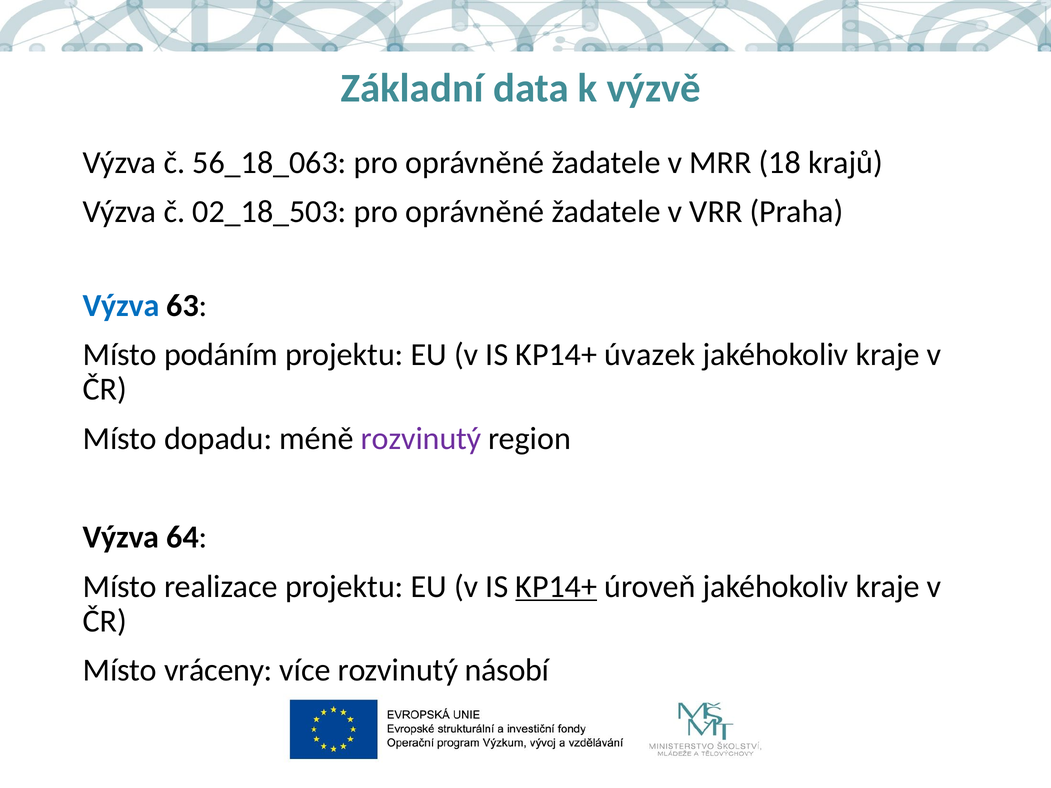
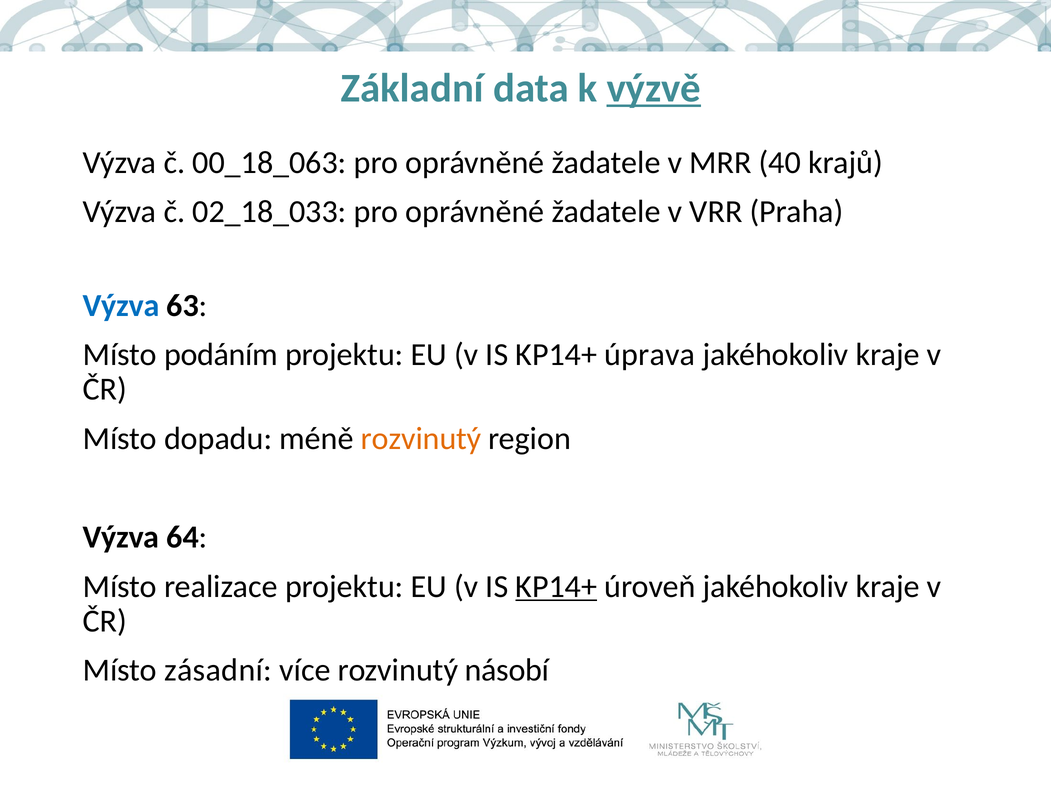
výzvě underline: none -> present
56_18_063: 56_18_063 -> 00_18_063
18: 18 -> 40
02_18_503: 02_18_503 -> 02_18_033
úvazek: úvazek -> úprava
rozvinutý at (421, 439) colour: purple -> orange
vráceny: vráceny -> zásadní
